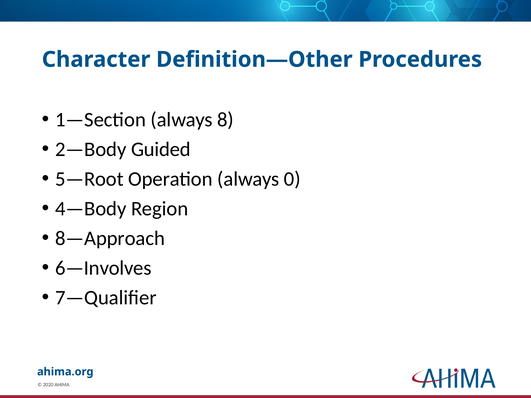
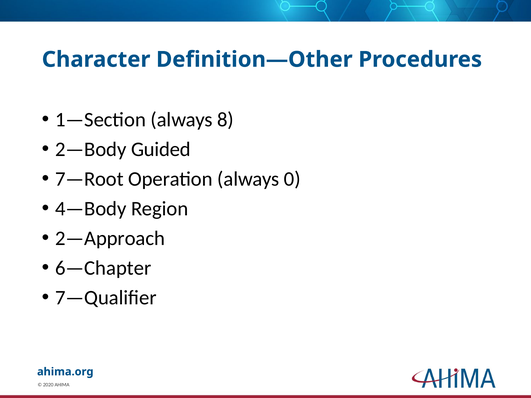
5—Root: 5—Root -> 7—Root
8—Approach: 8—Approach -> 2—Approach
6—Involves: 6—Involves -> 6—Chapter
